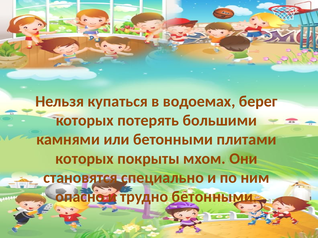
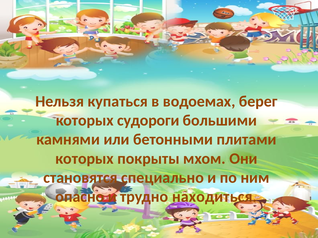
потерять: потерять -> судороги
трудно бетонными: бетонными -> находиться
